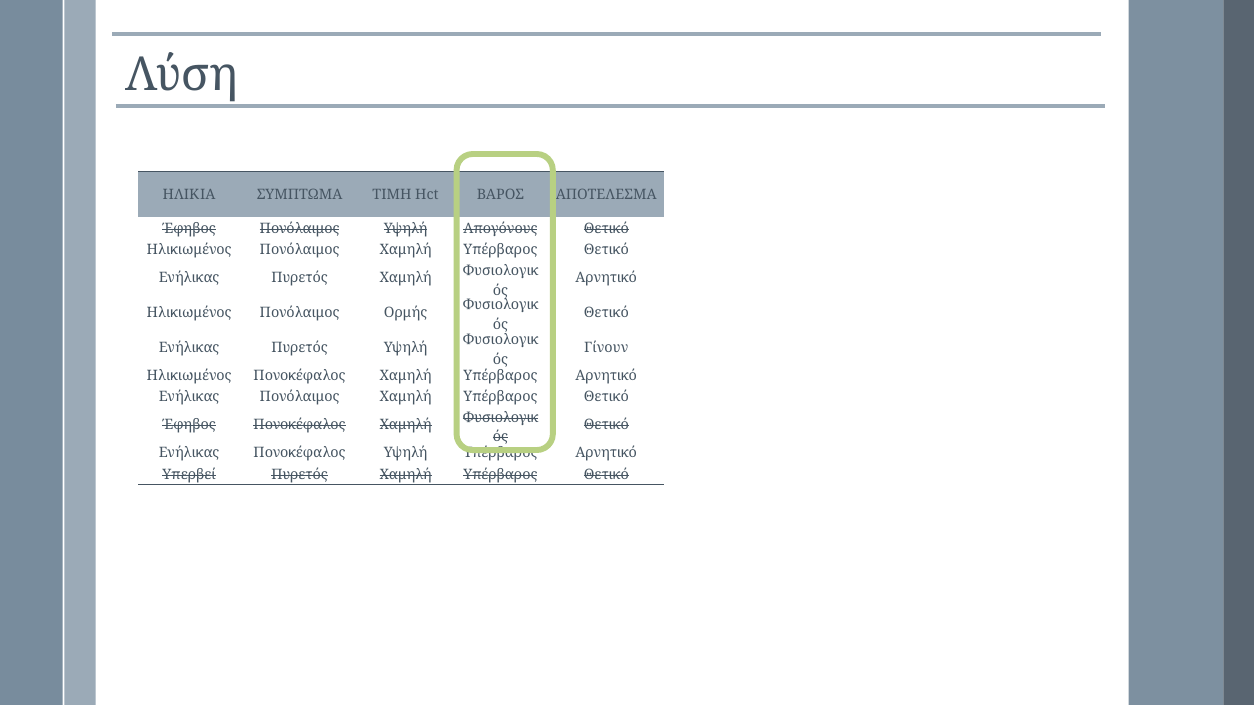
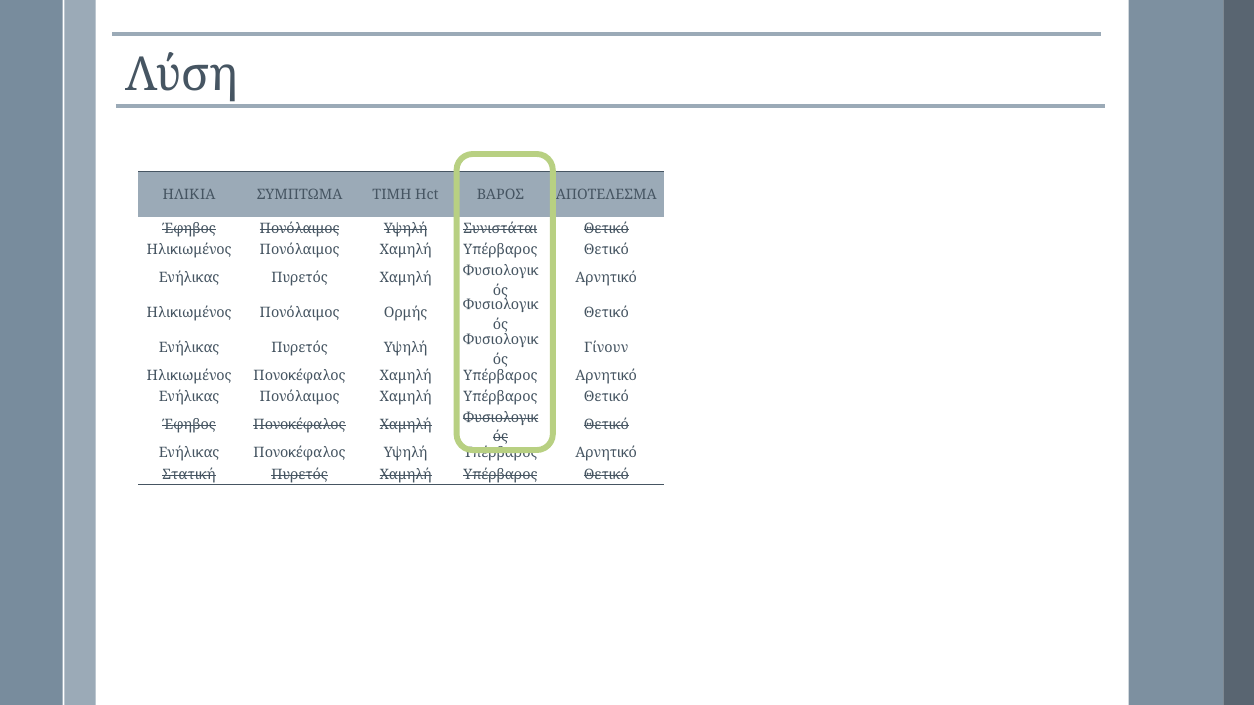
Απογόνους: Απογόνους -> Συνιστάται
Υπερβεί: Υπερβεί -> Στατική
